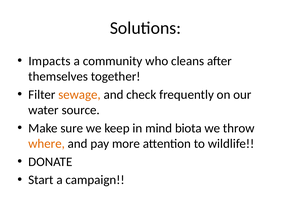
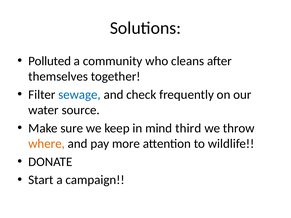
Impacts: Impacts -> Polluted
sewage colour: orange -> blue
biota: biota -> third
